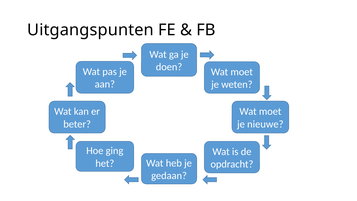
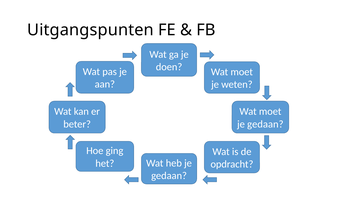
nieuwe at (265, 124): nieuwe -> gedaan
